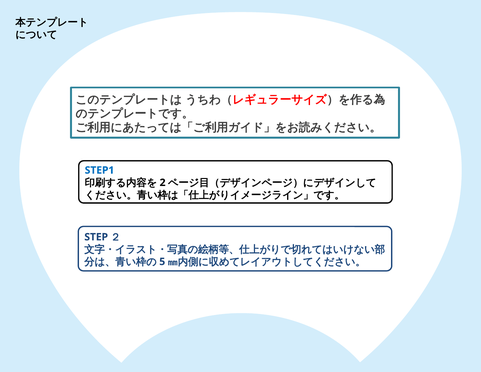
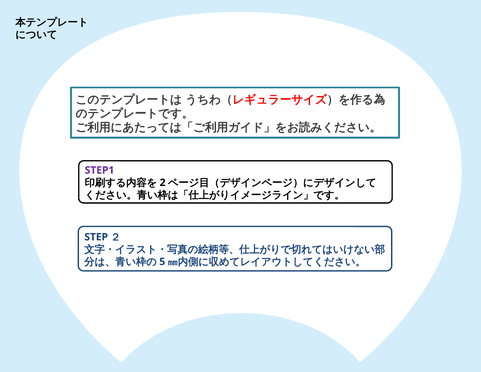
STEP1 colour: blue -> purple
